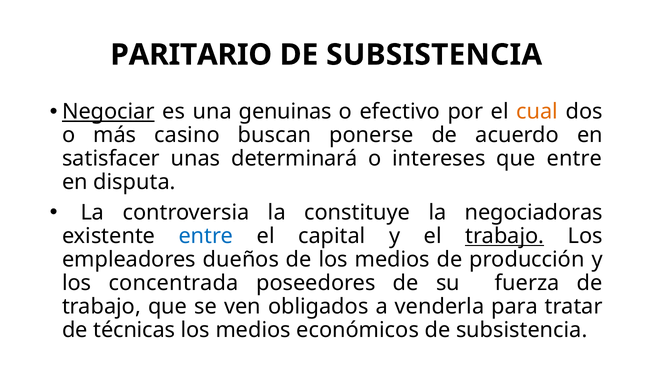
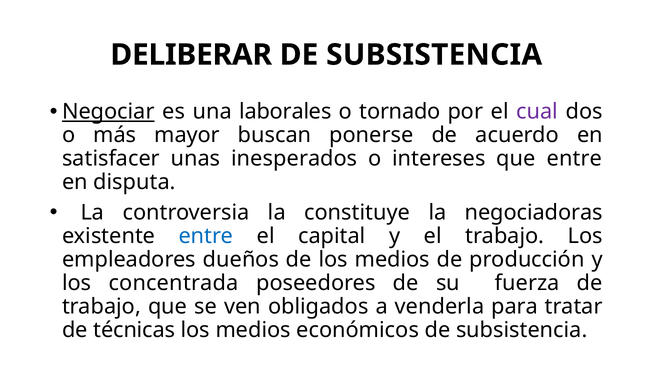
PARITARIO: PARITARIO -> DELIBERAR
genuinas: genuinas -> laborales
efectivo: efectivo -> tornado
cual colour: orange -> purple
casino: casino -> mayor
determinará: determinará -> inesperados
trabajo at (505, 236) underline: present -> none
